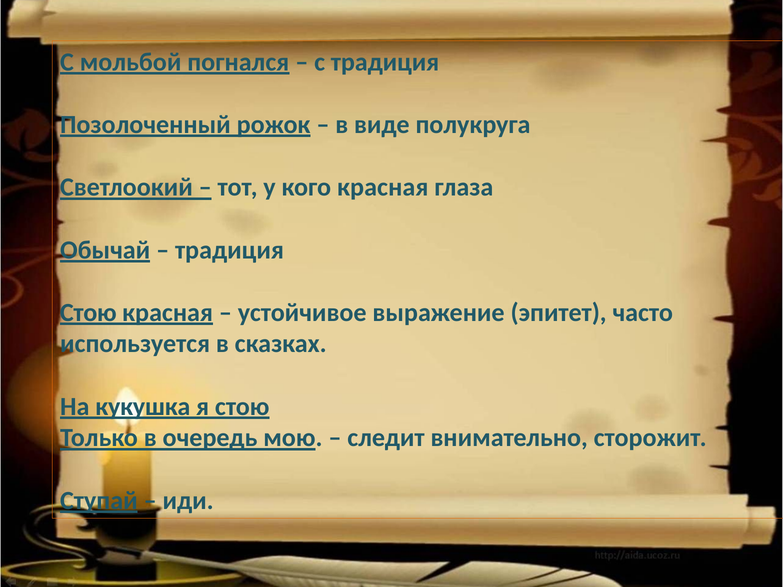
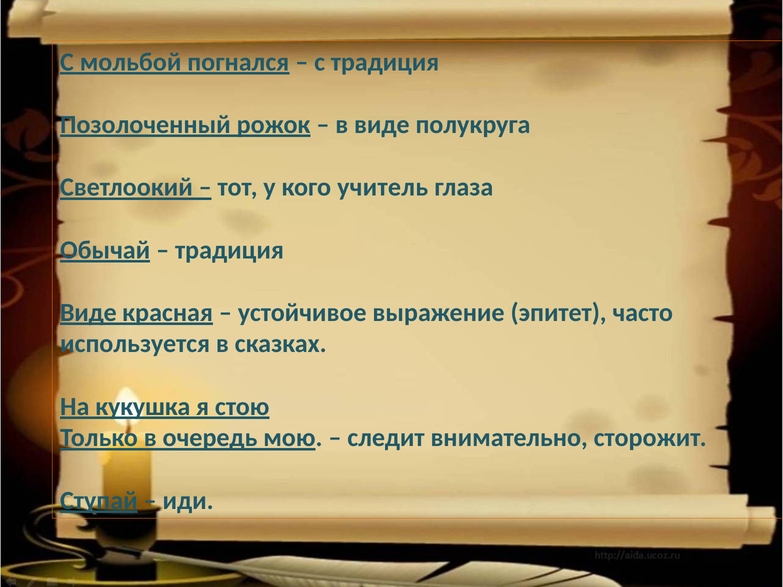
кого красная: красная -> учитель
Стою at (88, 313): Стою -> Виде
